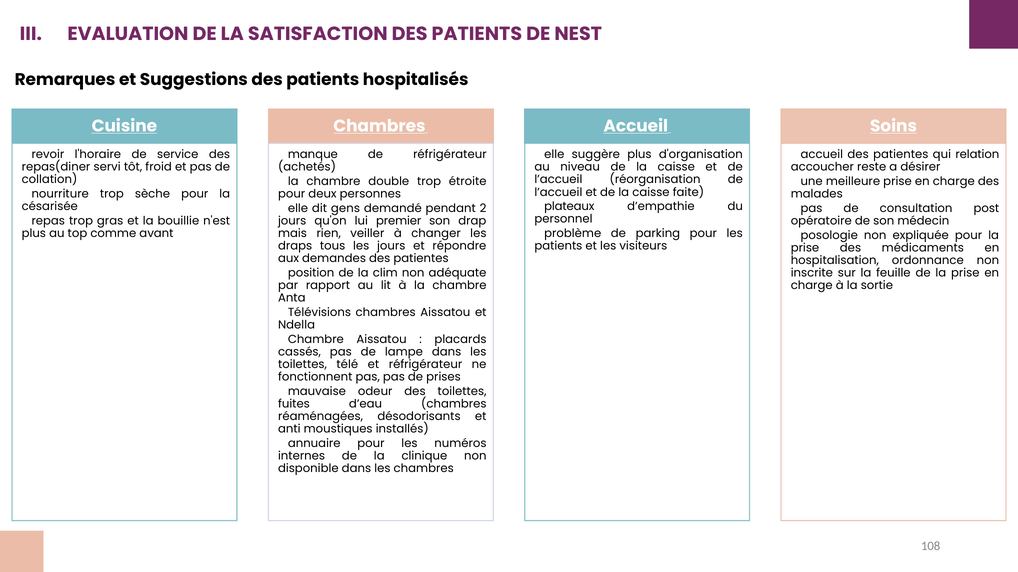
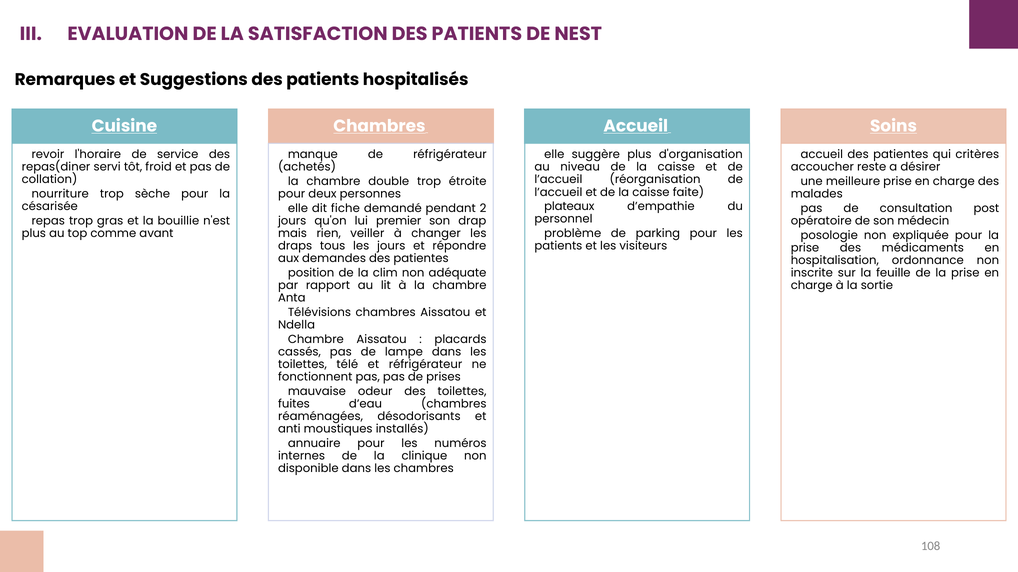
relation: relation -> critères
gens: gens -> fiche
